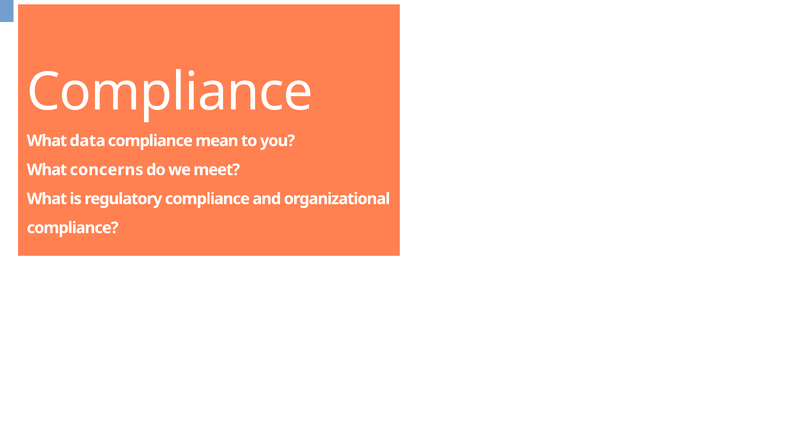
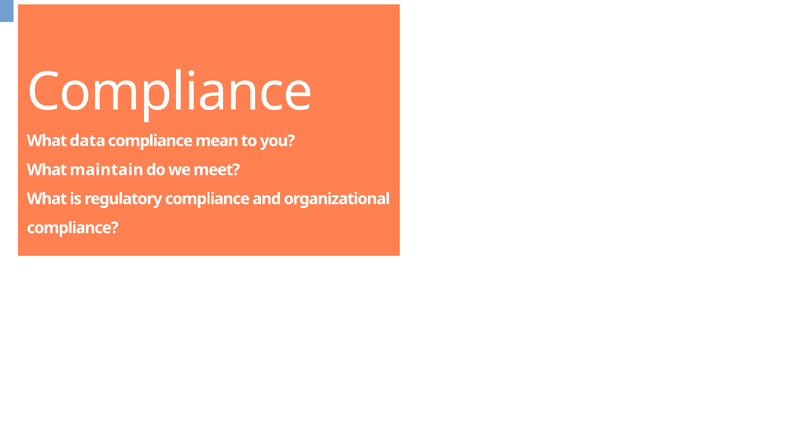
concerns: concerns -> maintain
